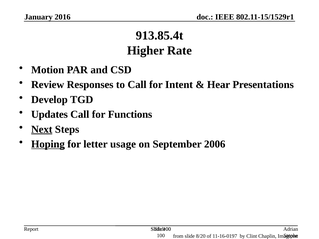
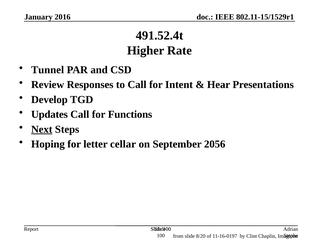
913.85.4t: 913.85.4t -> 491.52.4t
Motion: Motion -> Tunnel
Hoping underline: present -> none
usage: usage -> cellar
2006: 2006 -> 2056
